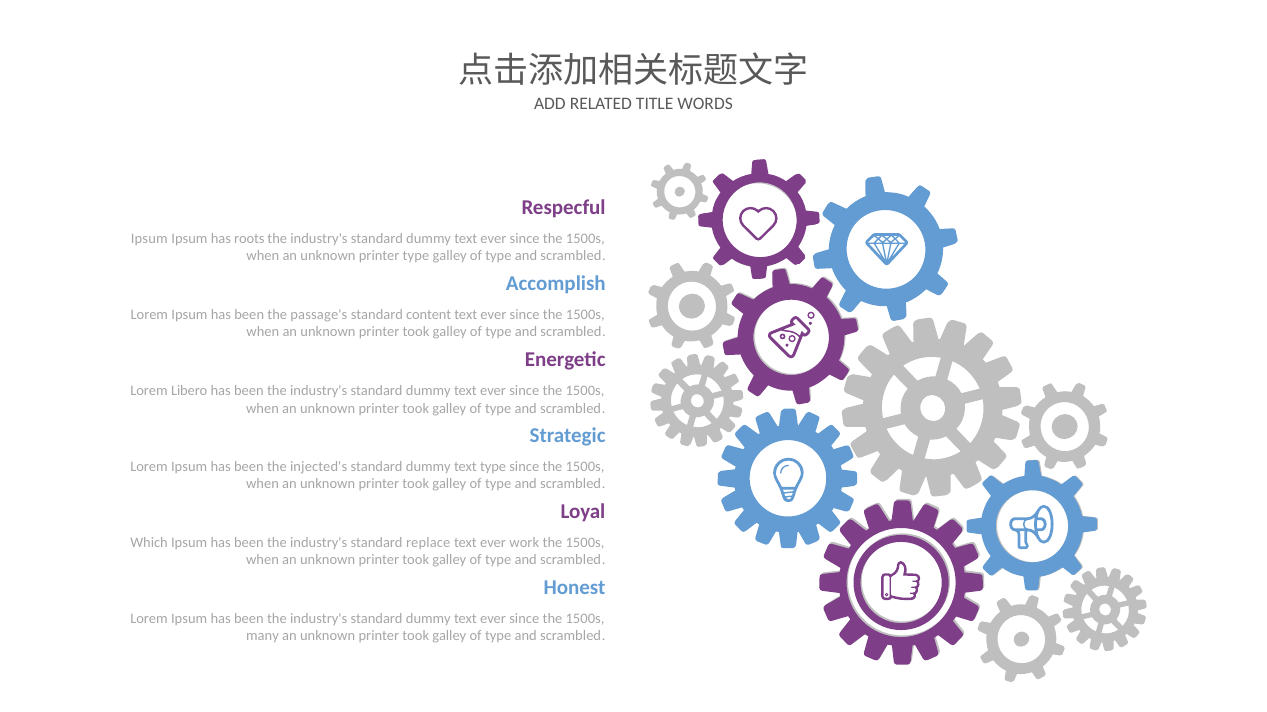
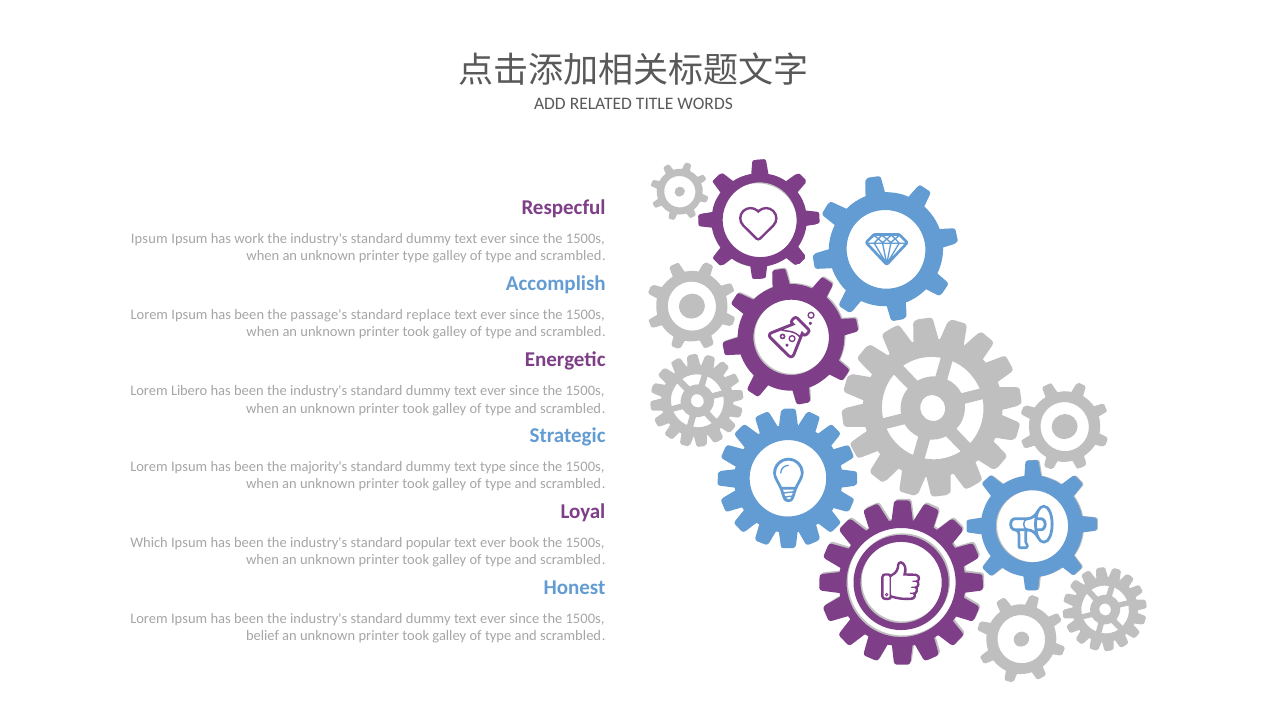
roots: roots -> work
content: content -> replace
injected's: injected's -> majority's
replace: replace -> popular
work: work -> book
many: many -> belief
